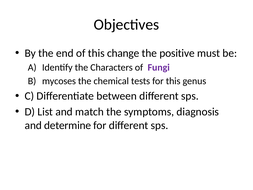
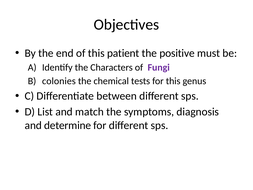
change: change -> patient
mycoses: mycoses -> colonies
